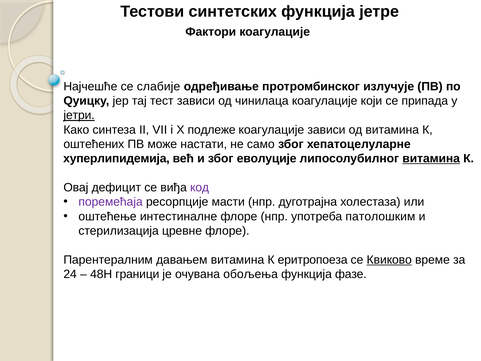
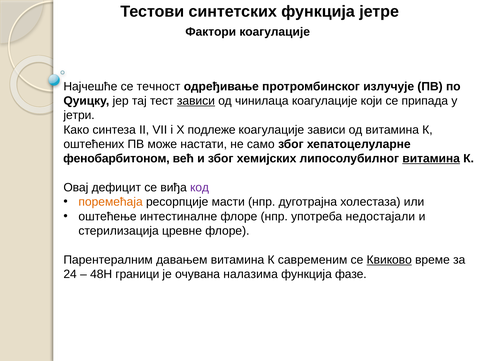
слабије: слабије -> течност
зависи at (196, 101) underline: none -> present
јетри underline: present -> none
хуперлипидемија: хуперлипидемија -> фенобарбитоном
еволуције: еволуције -> хемијских
поремећаја colour: purple -> orange
патолошким: патолошким -> недостајали
еритропоеза: еритропоеза -> савременим
обољења: обољења -> налазима
